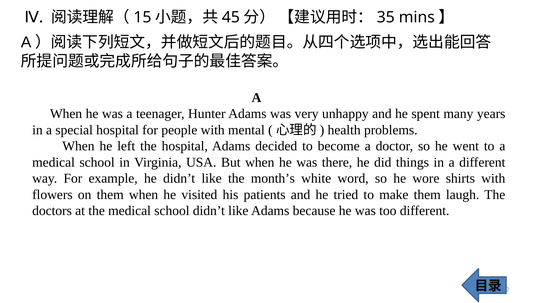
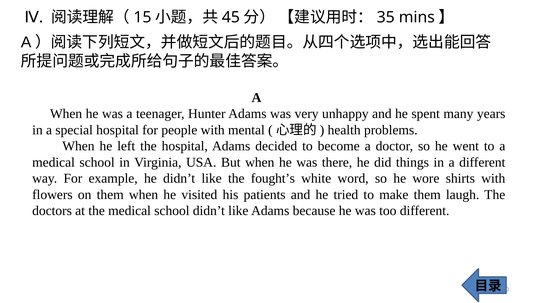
month’s: month’s -> fought’s
